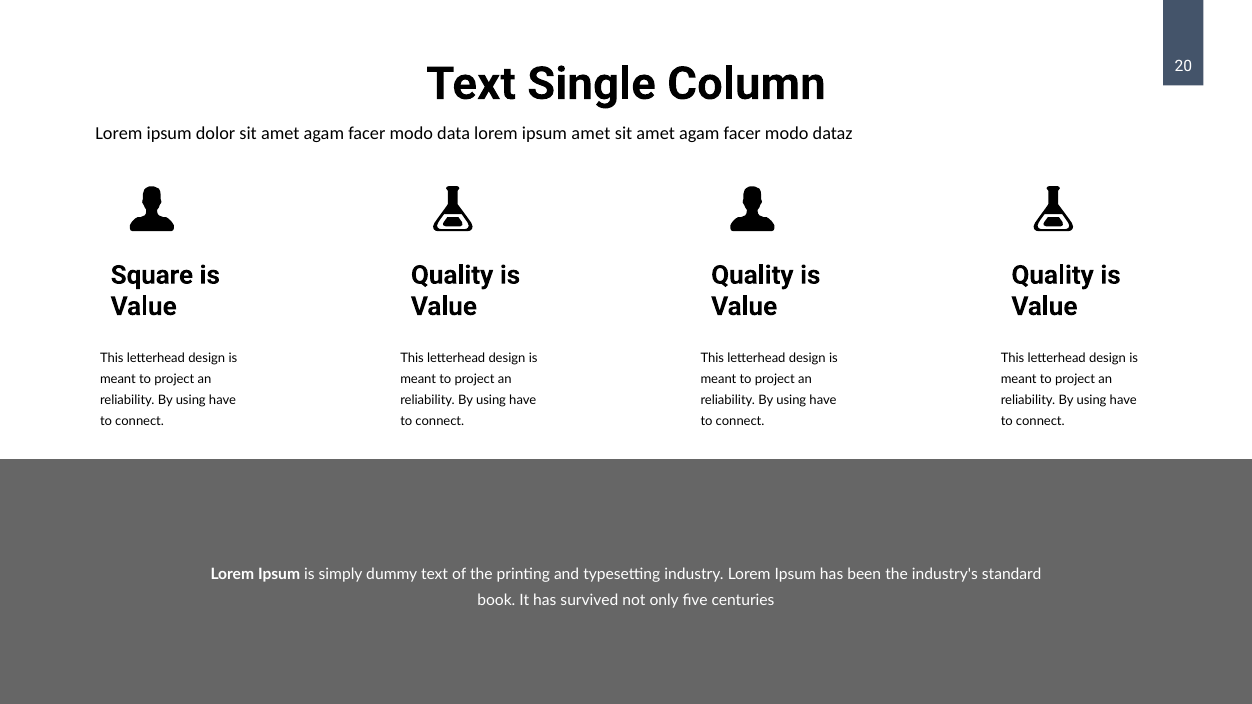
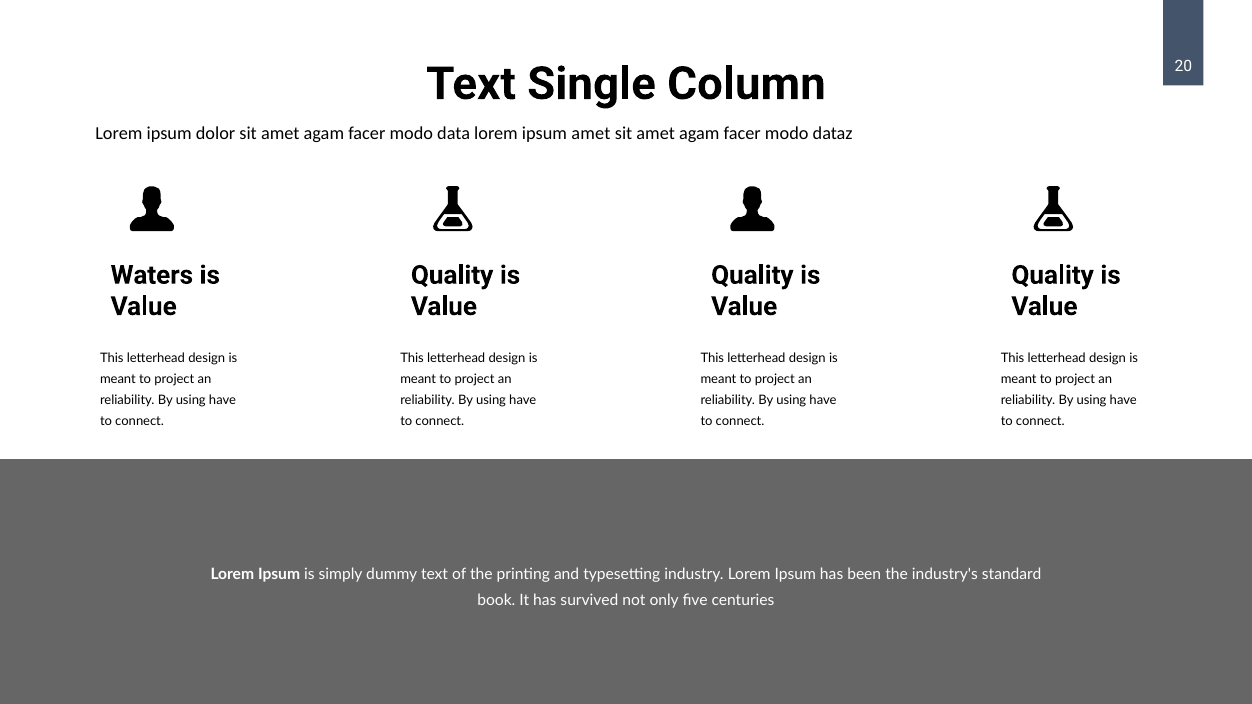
Square: Square -> Waters
